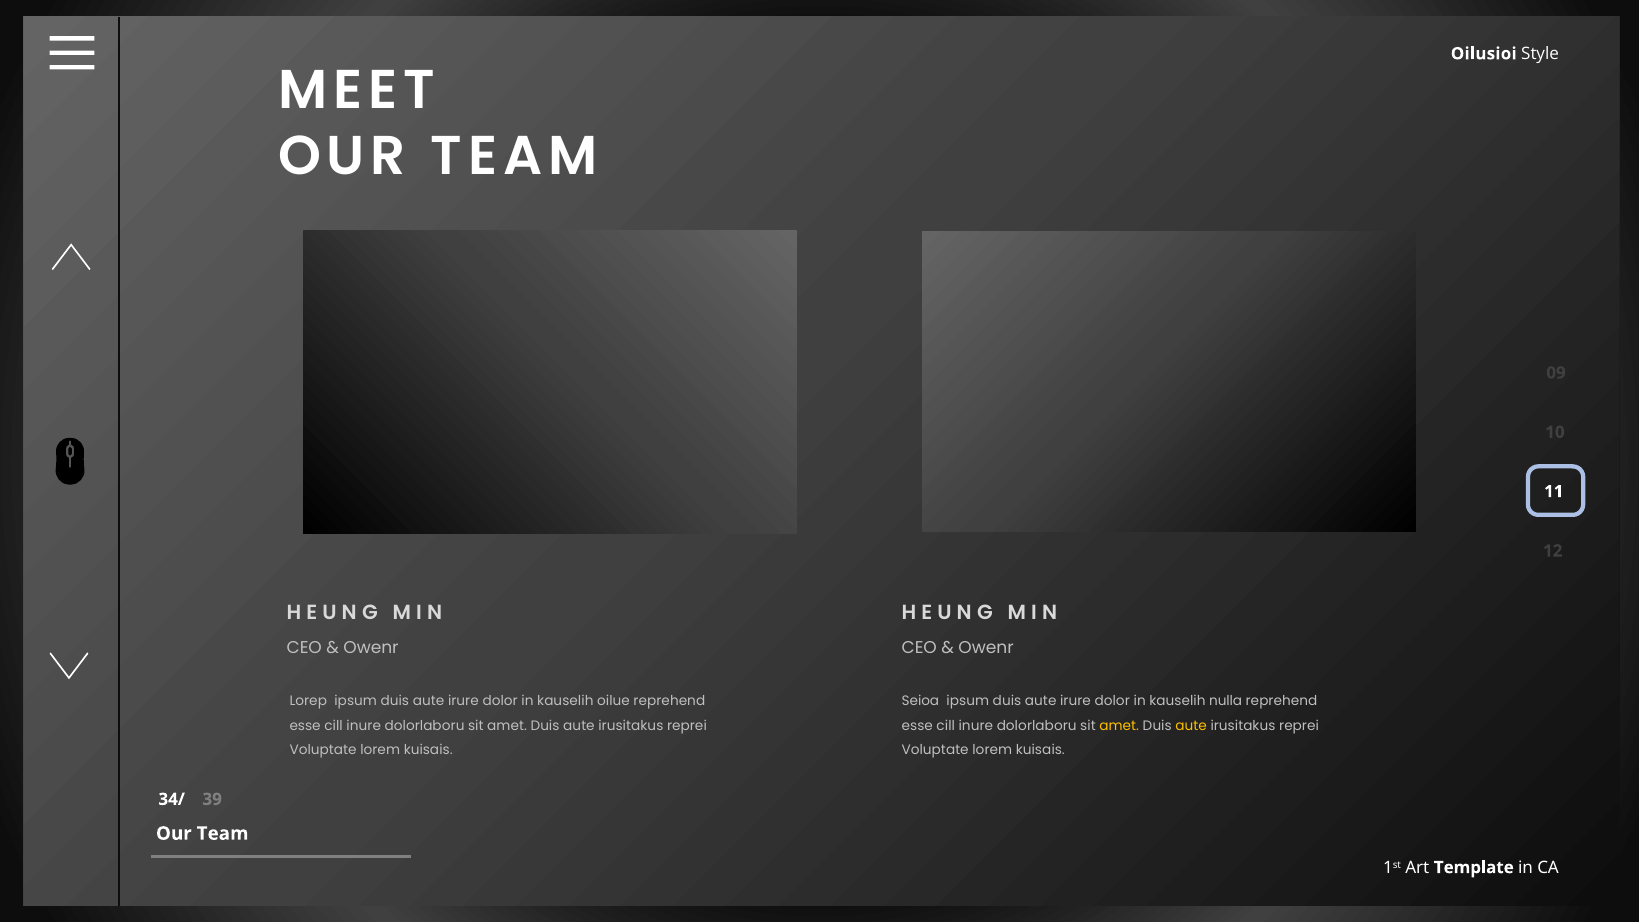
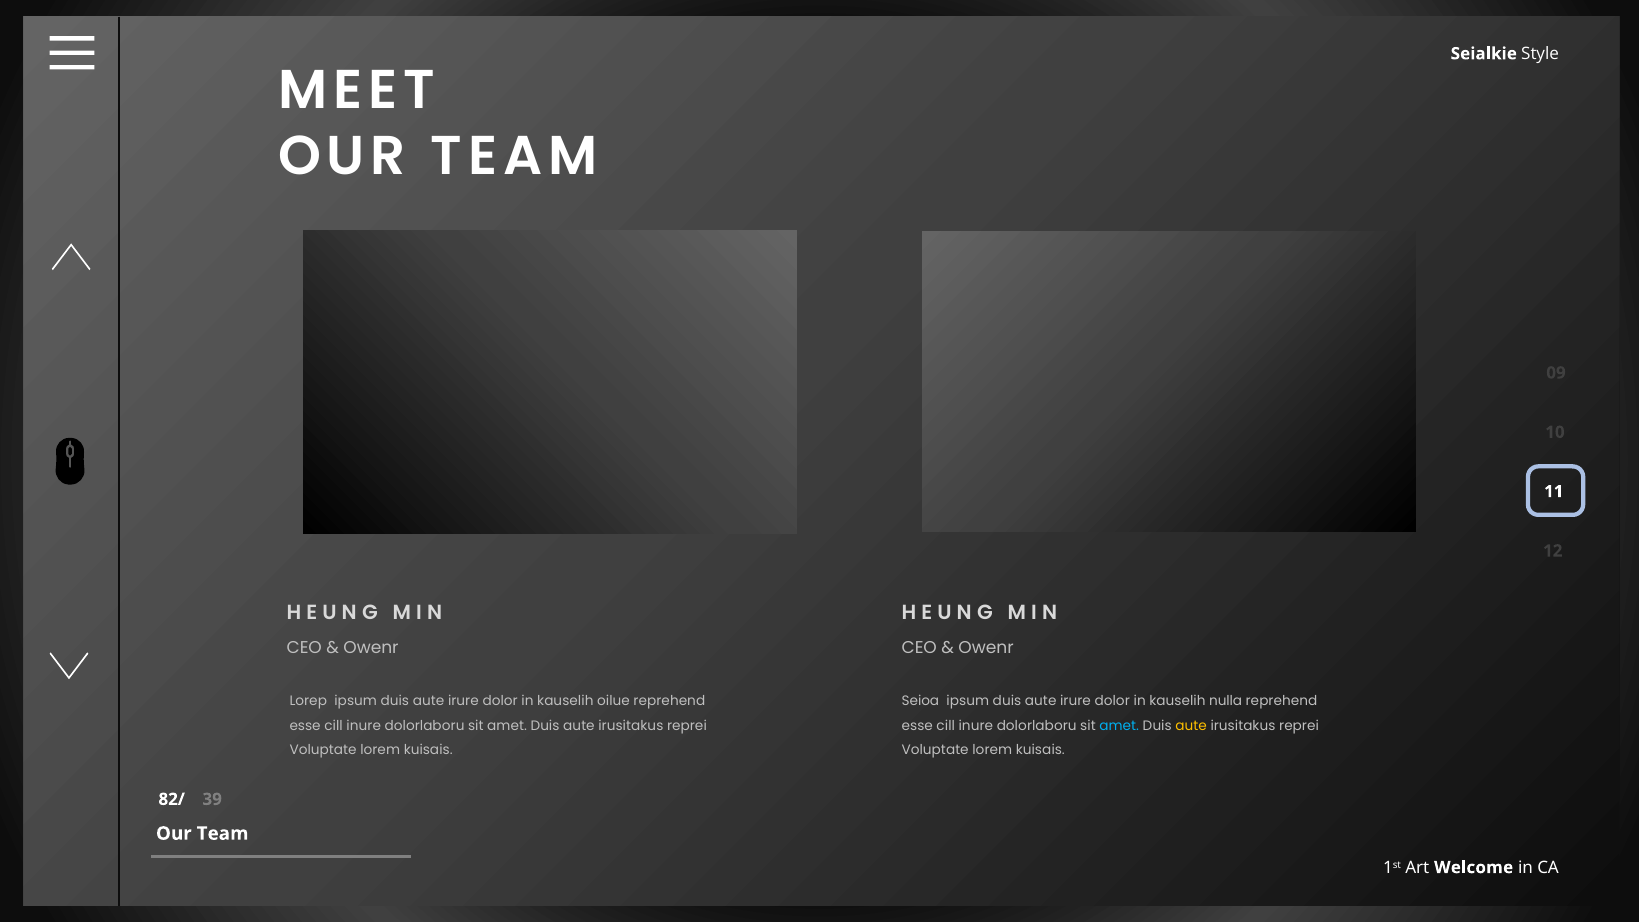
Oilusioi: Oilusioi -> Seialkie
amet at (1119, 726) colour: yellow -> light blue
34/: 34/ -> 82/
Template: Template -> Welcome
